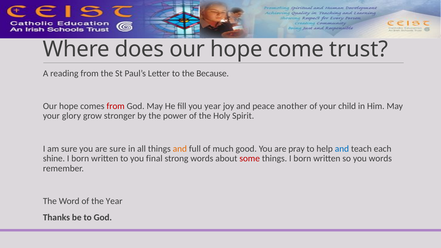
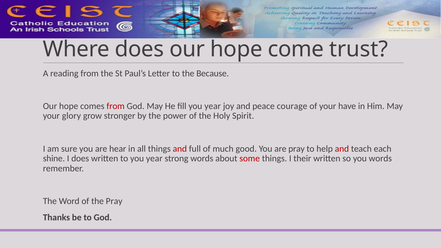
another: another -> courage
child: child -> have
are sure: sure -> hear
and at (180, 149) colour: orange -> red
and at (342, 149) colour: blue -> red
born at (80, 159): born -> does
to you final: final -> year
things I born: born -> their
the Year: Year -> Pray
